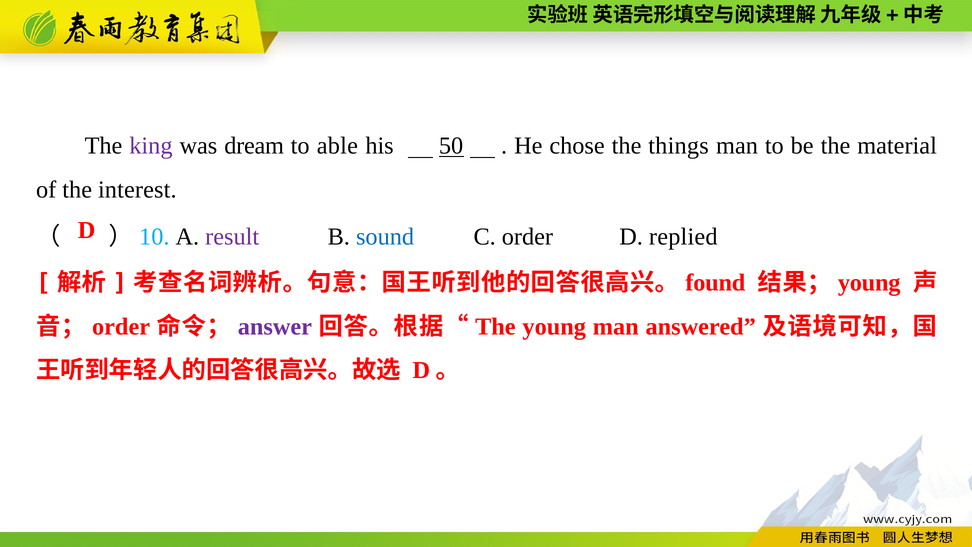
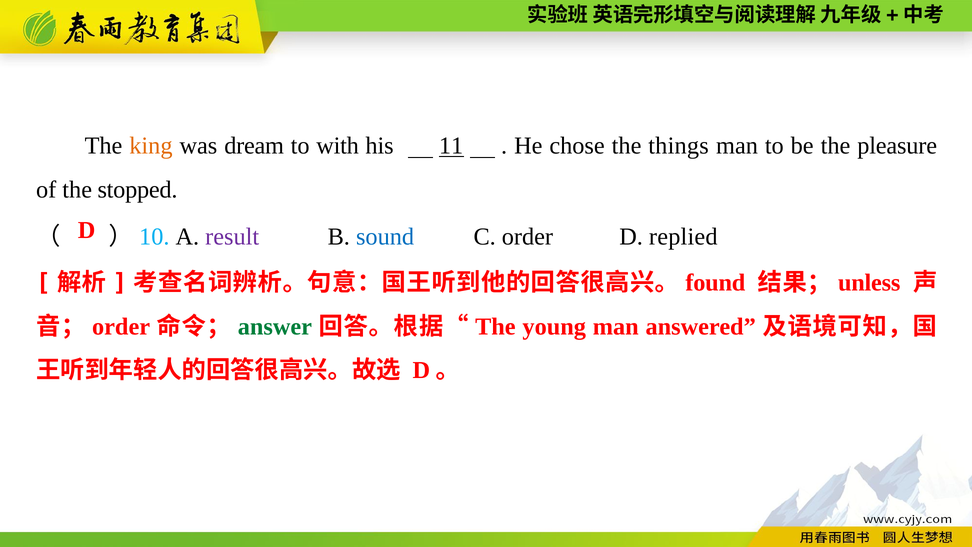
king colour: purple -> orange
able: able -> with
50: 50 -> 11
material: material -> pleasure
interest: interest -> stopped
young at (869, 283): young -> unless
answer colour: purple -> green
